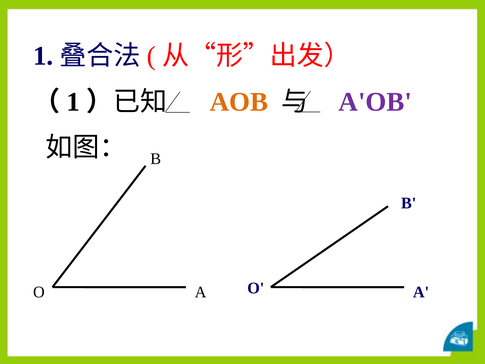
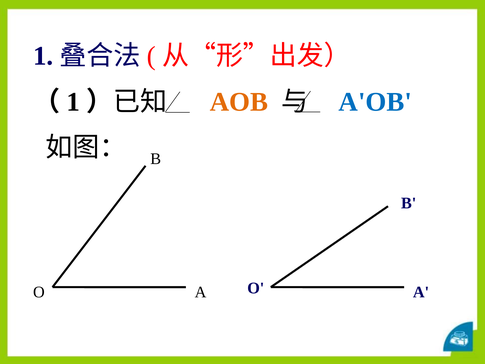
A'OB colour: purple -> blue
